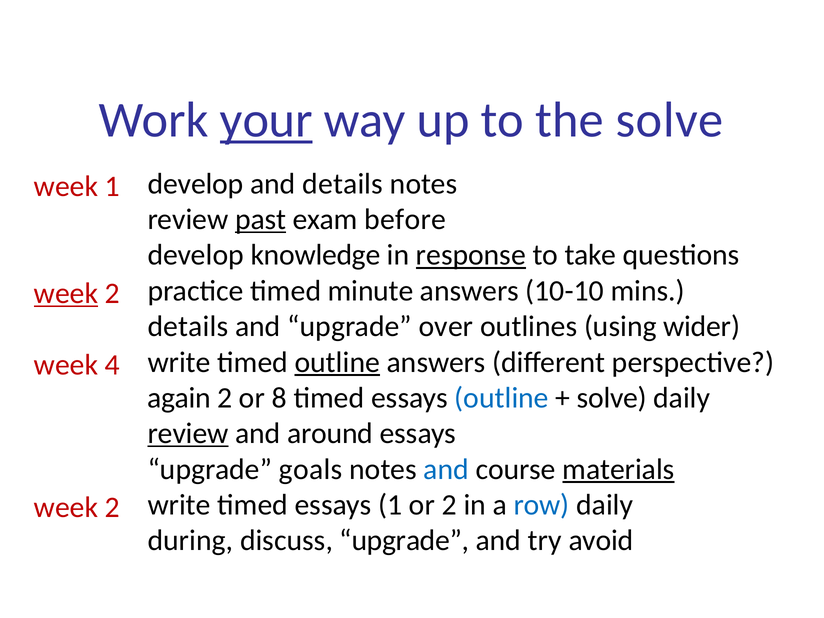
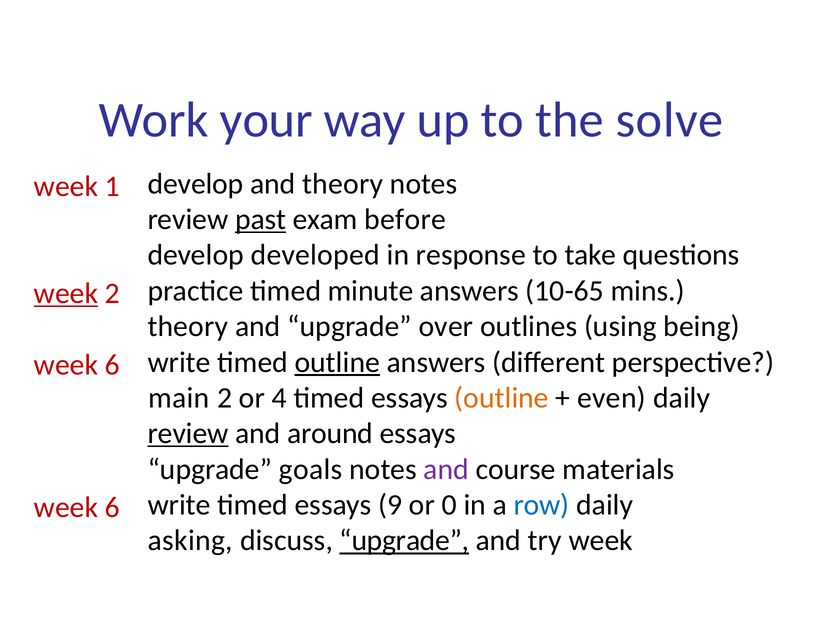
your underline: present -> none
and details: details -> theory
knowledge: knowledge -> developed
response underline: present -> none
10-10: 10-10 -> 10-65
details at (188, 326): details -> theory
wider: wider -> being
4 at (112, 365): 4 -> 6
again: again -> main
8: 8 -> 4
outline at (502, 398) colour: blue -> orange
solve at (612, 398): solve -> even
and at (446, 469) colour: blue -> purple
materials underline: present -> none
essays 1: 1 -> 9
or 2: 2 -> 0
2 at (112, 507): 2 -> 6
during: during -> asking
upgrade at (404, 541) underline: none -> present
try avoid: avoid -> week
